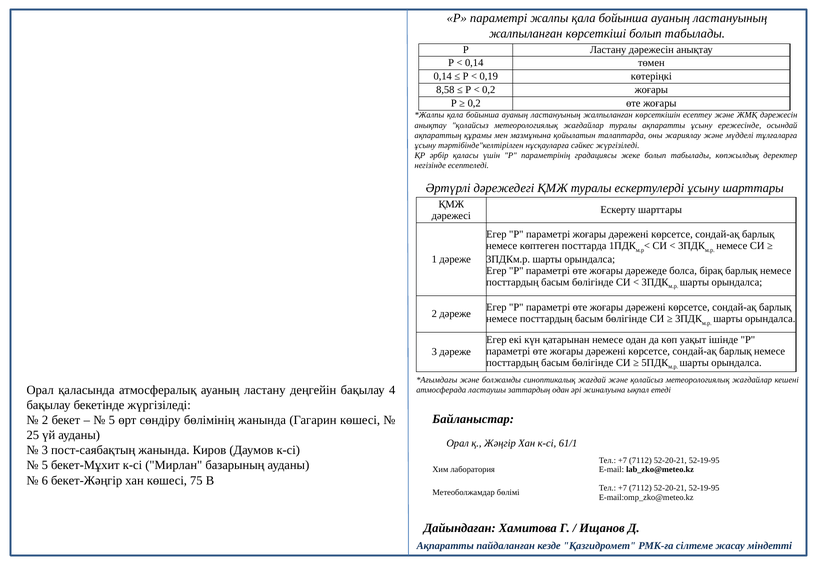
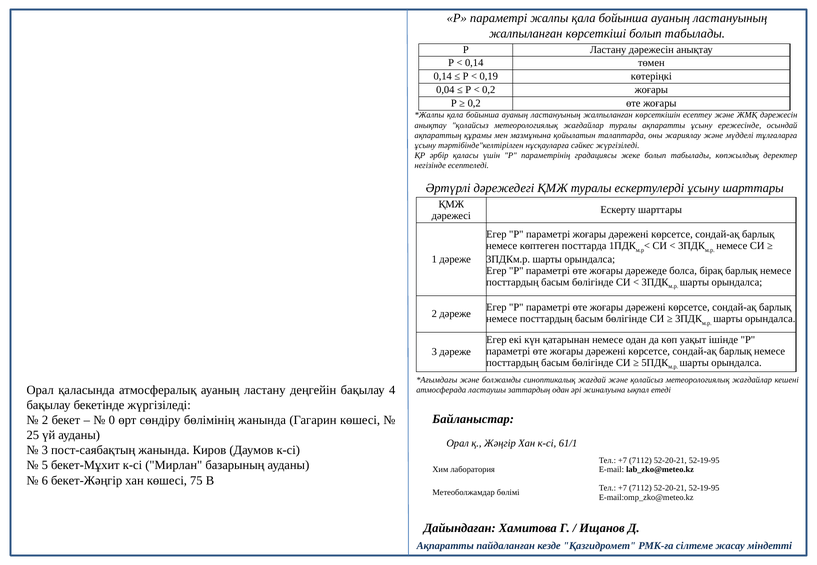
8,58: 8,58 -> 0,04
5 at (112, 421): 5 -> 0
